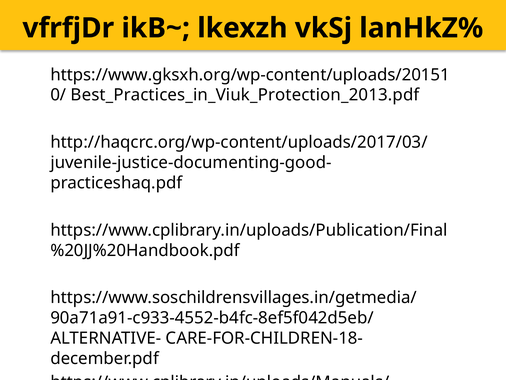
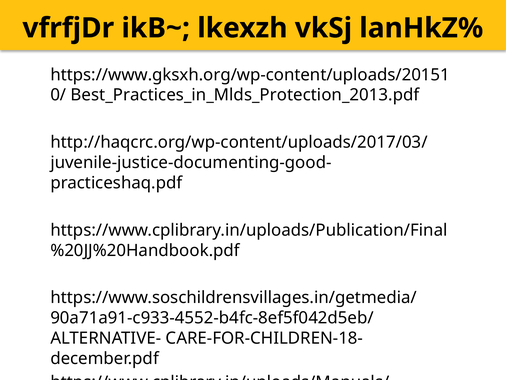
Best_Practices_in_Viuk_Protection_2013.pdf: Best_Practices_in_Viuk_Protection_2013.pdf -> Best_Practices_in_Mlds_Protection_2013.pdf
